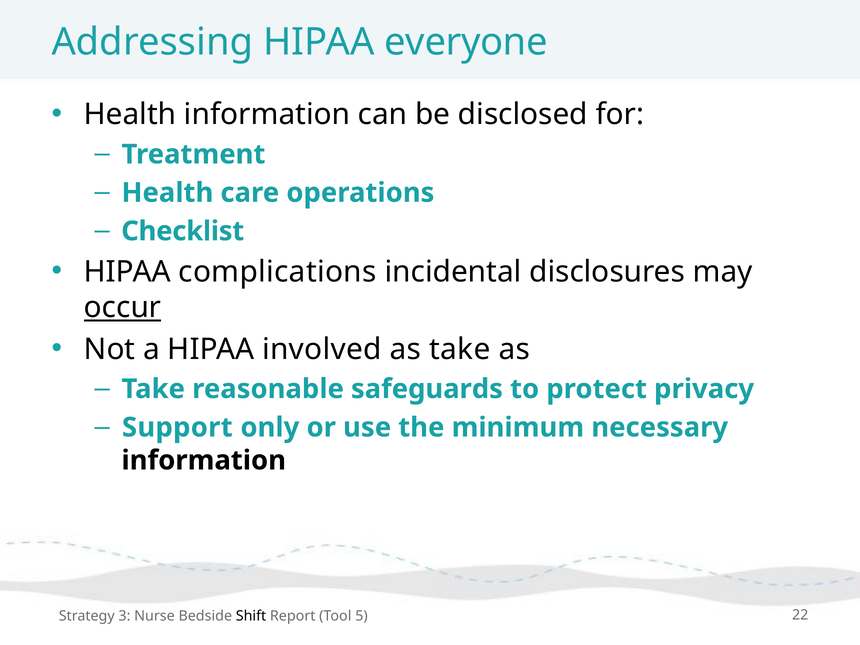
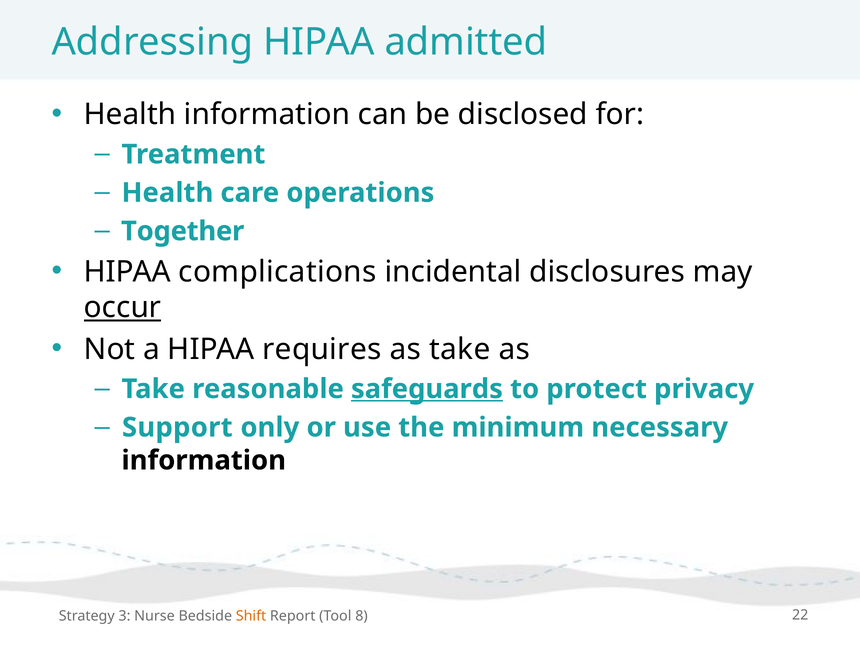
everyone: everyone -> admitted
Checklist: Checklist -> Together
involved: involved -> requires
safeguards underline: none -> present
Shift colour: black -> orange
5: 5 -> 8
